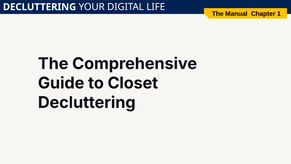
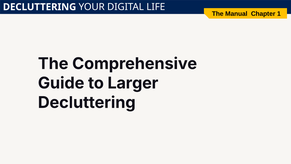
Closet: Closet -> Larger
